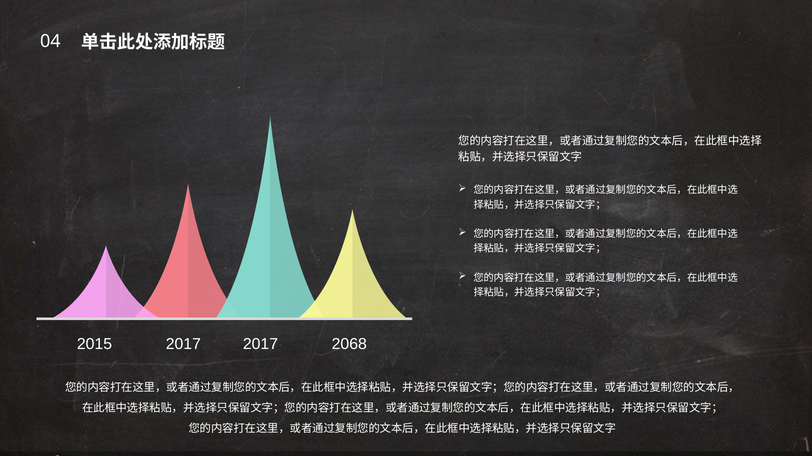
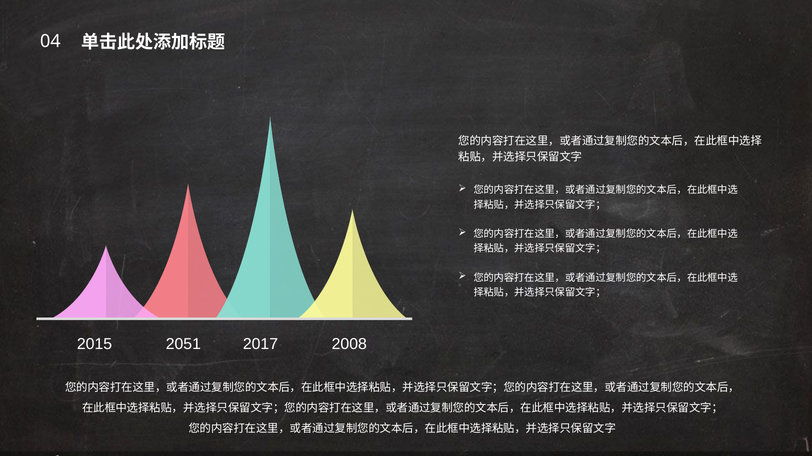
2015 2017: 2017 -> 2051
2068: 2068 -> 2008
